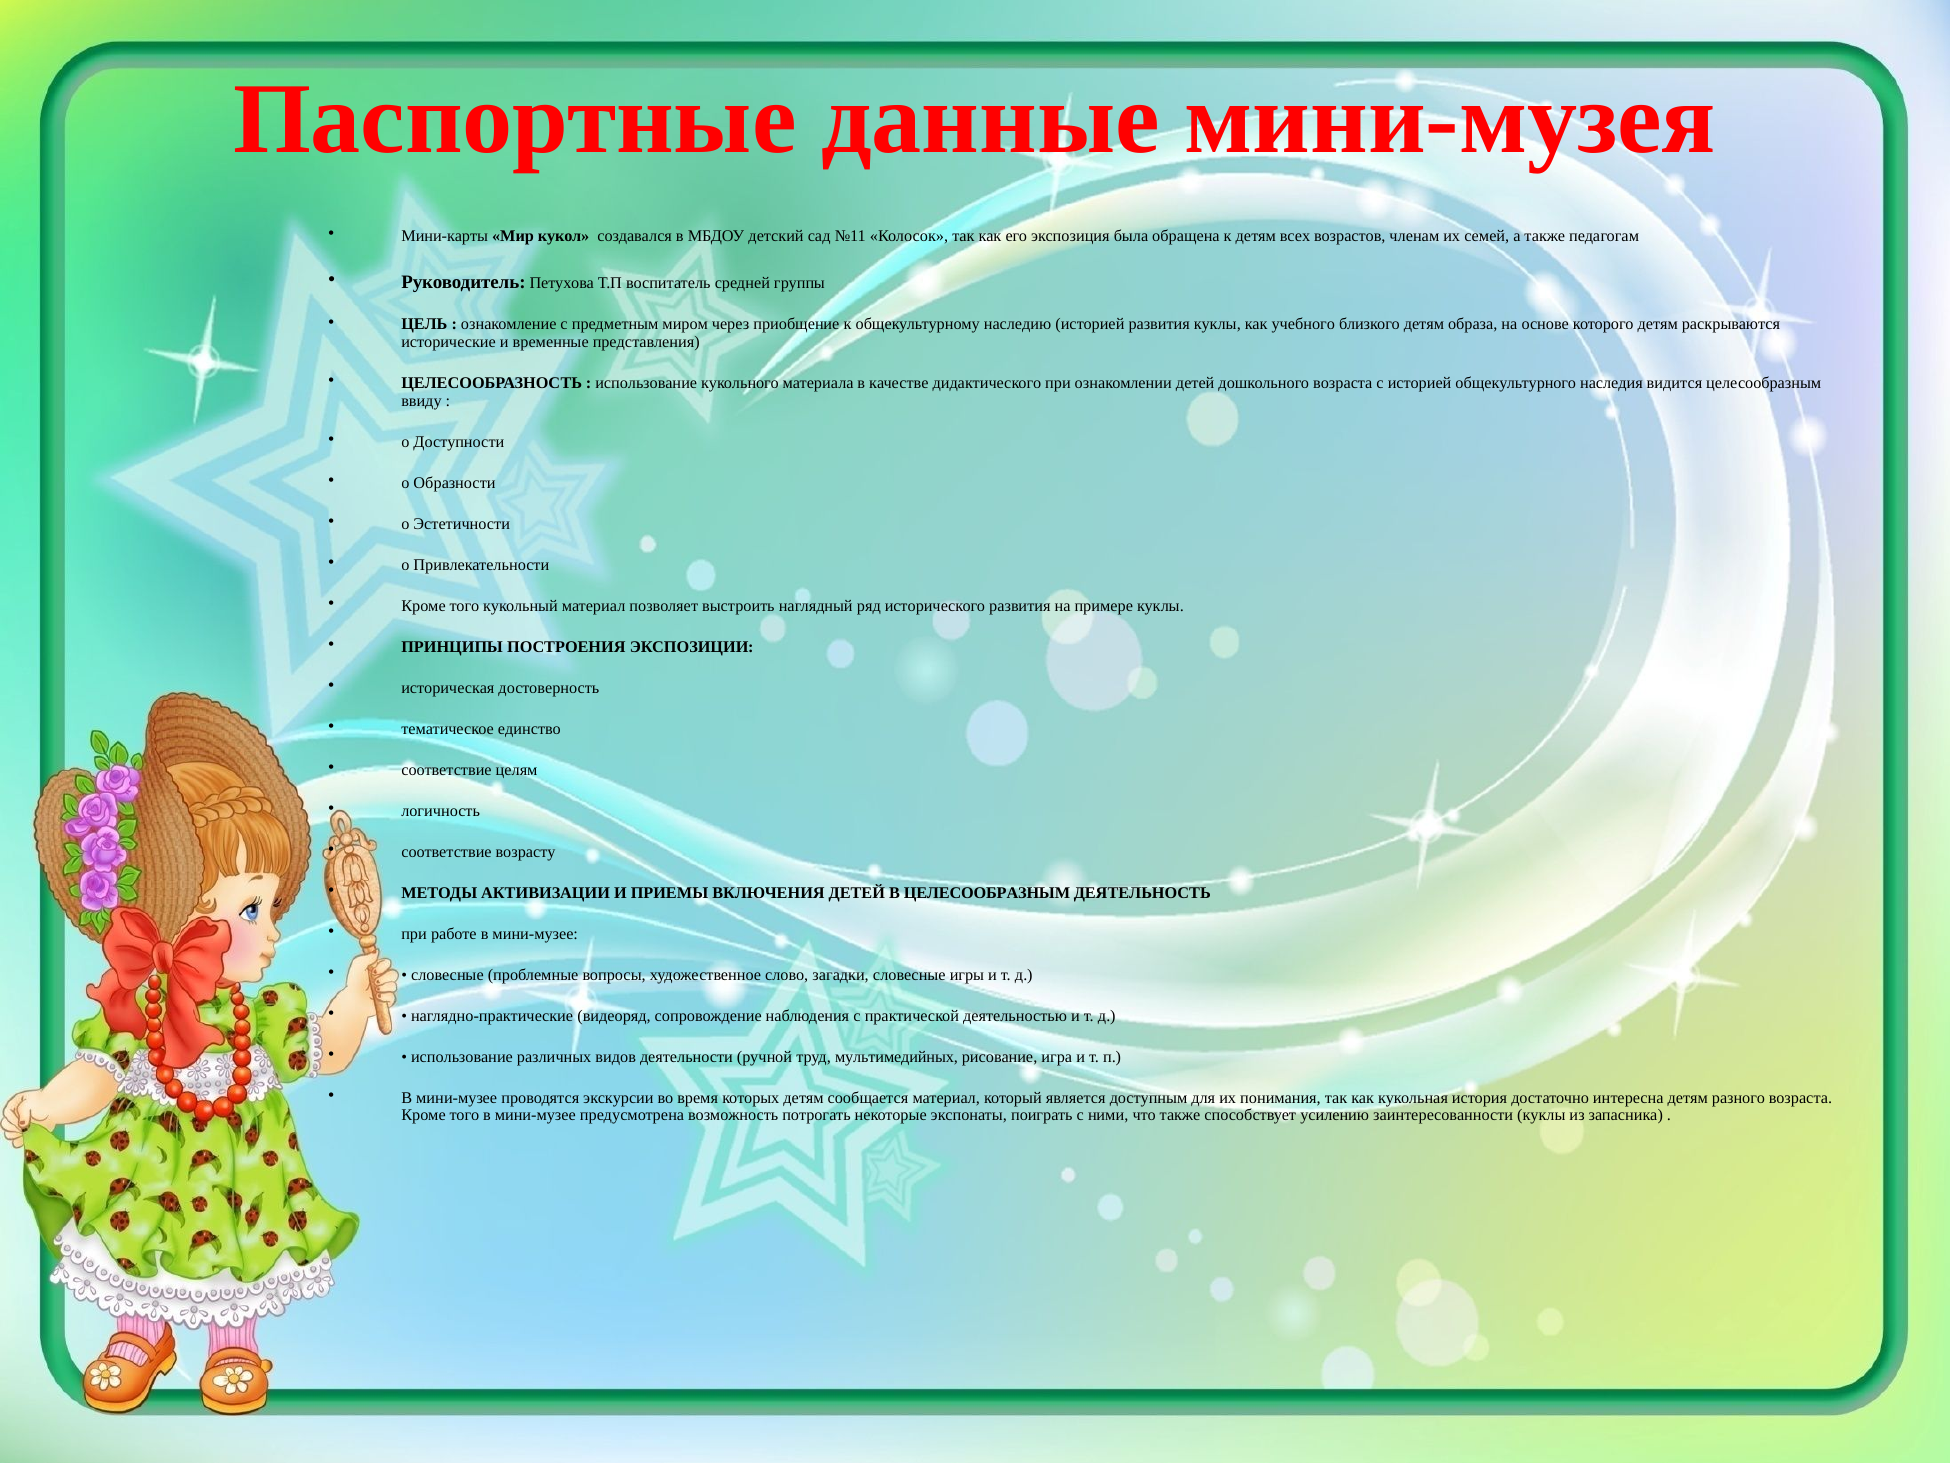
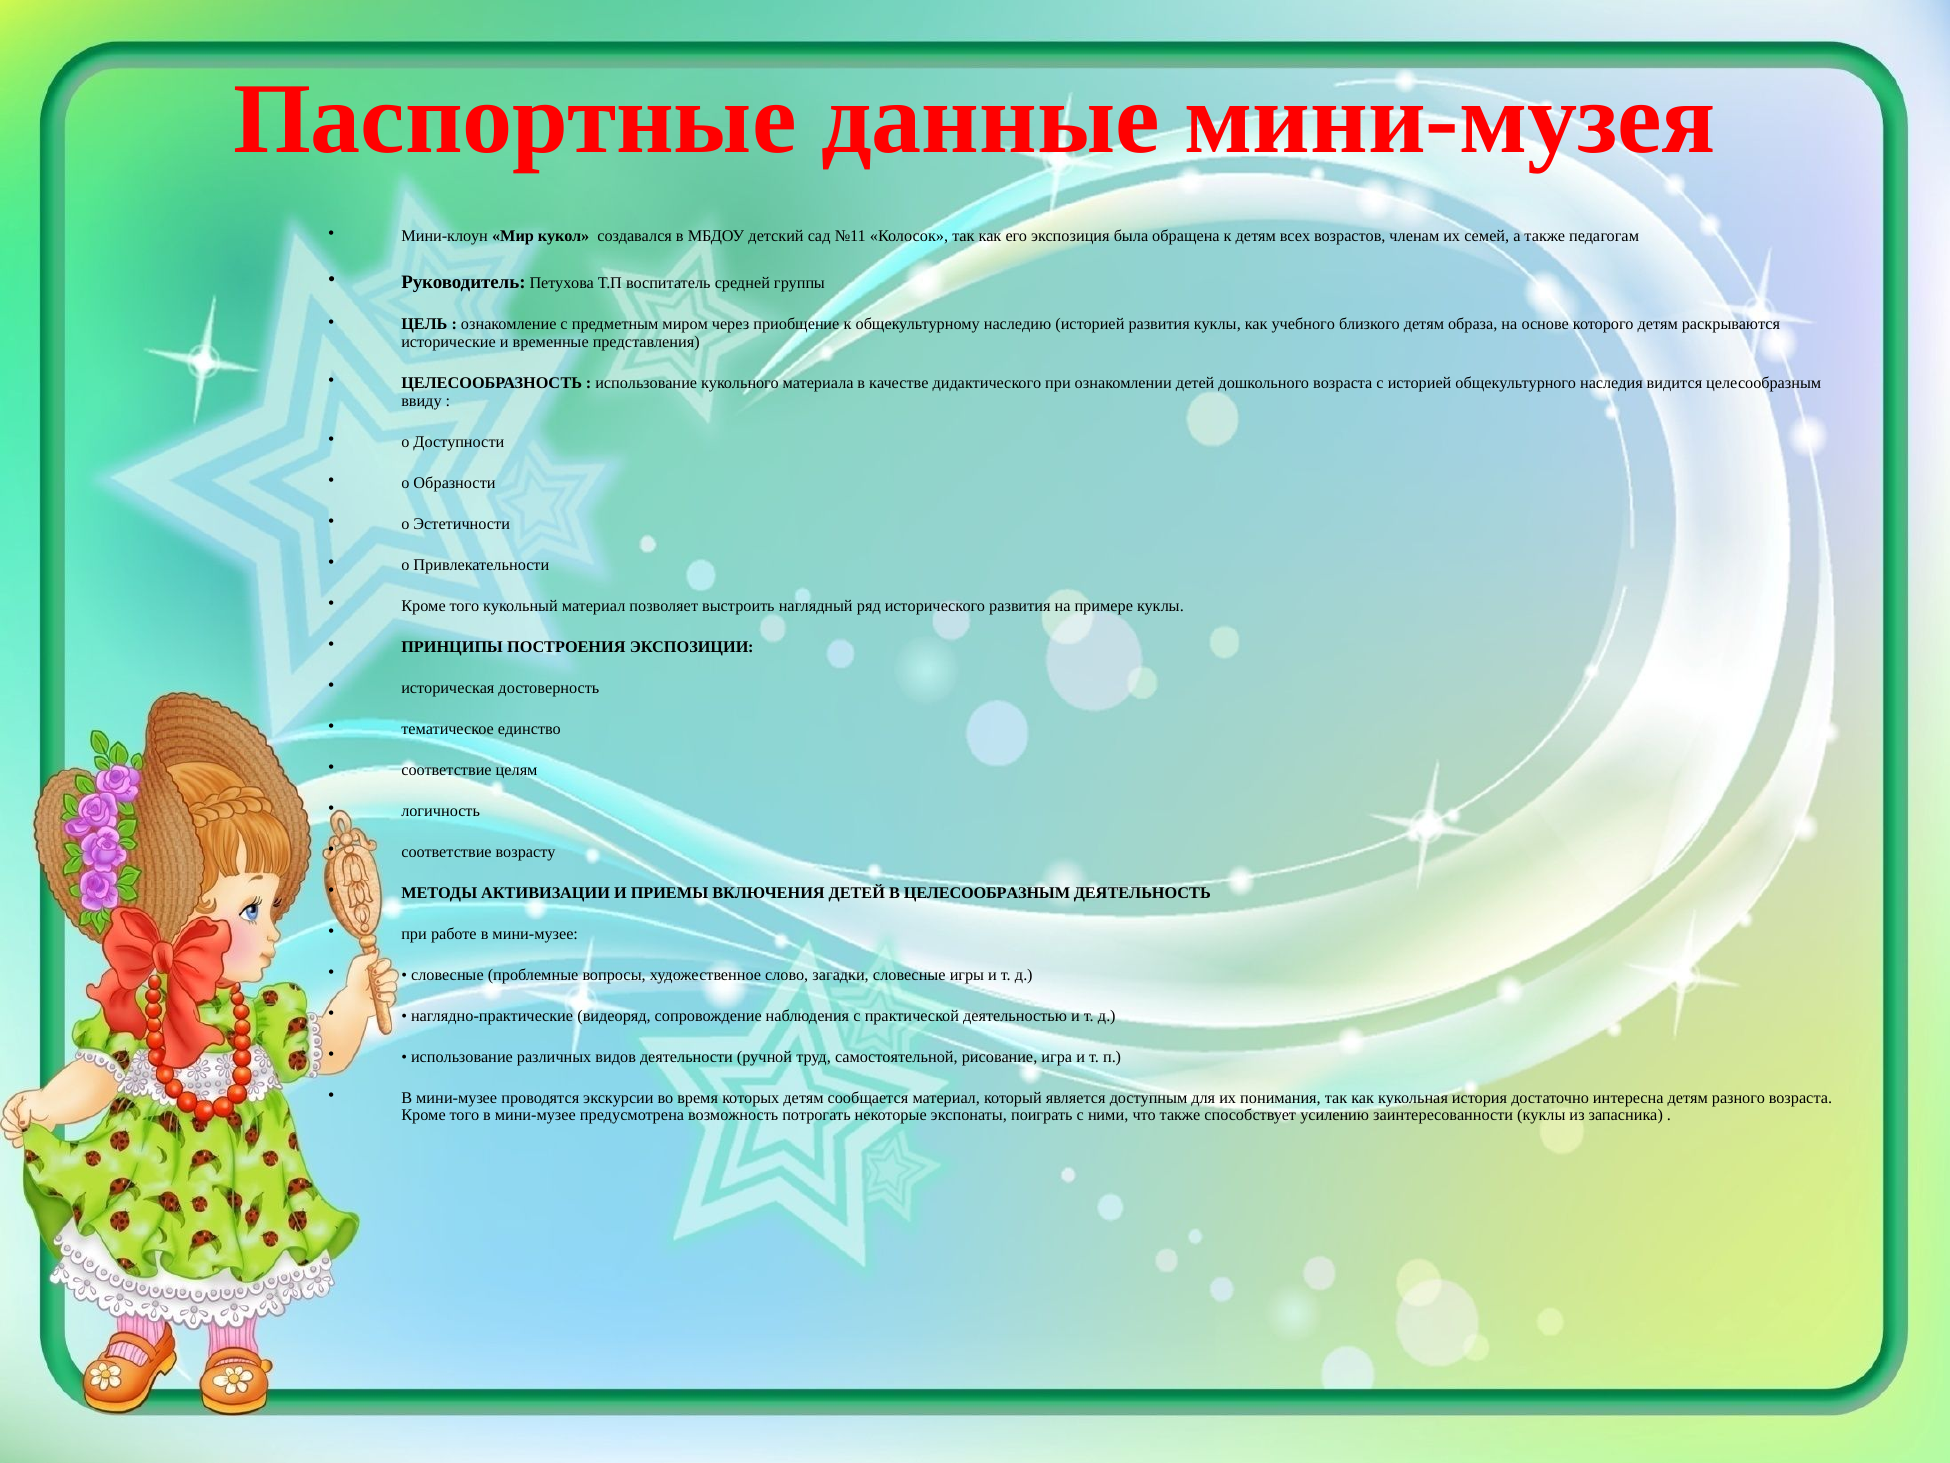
Мини-карты: Мини-карты -> Мини-клоун
мультимедийных: мультимедийных -> самостоятельной
